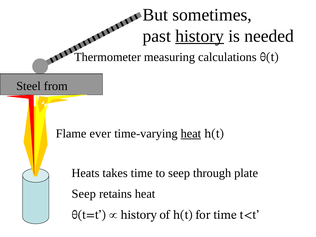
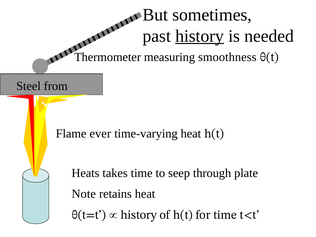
calculations: calculations -> smoothness
heat at (191, 134) underline: present -> none
Seep at (84, 194): Seep -> Note
